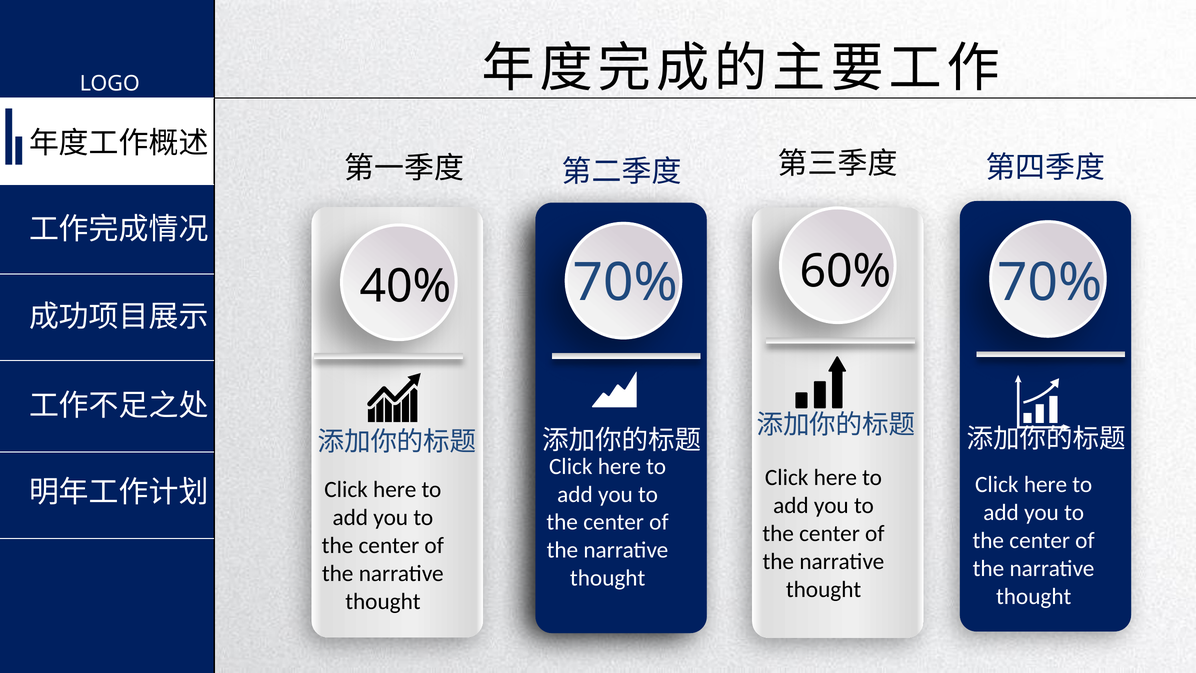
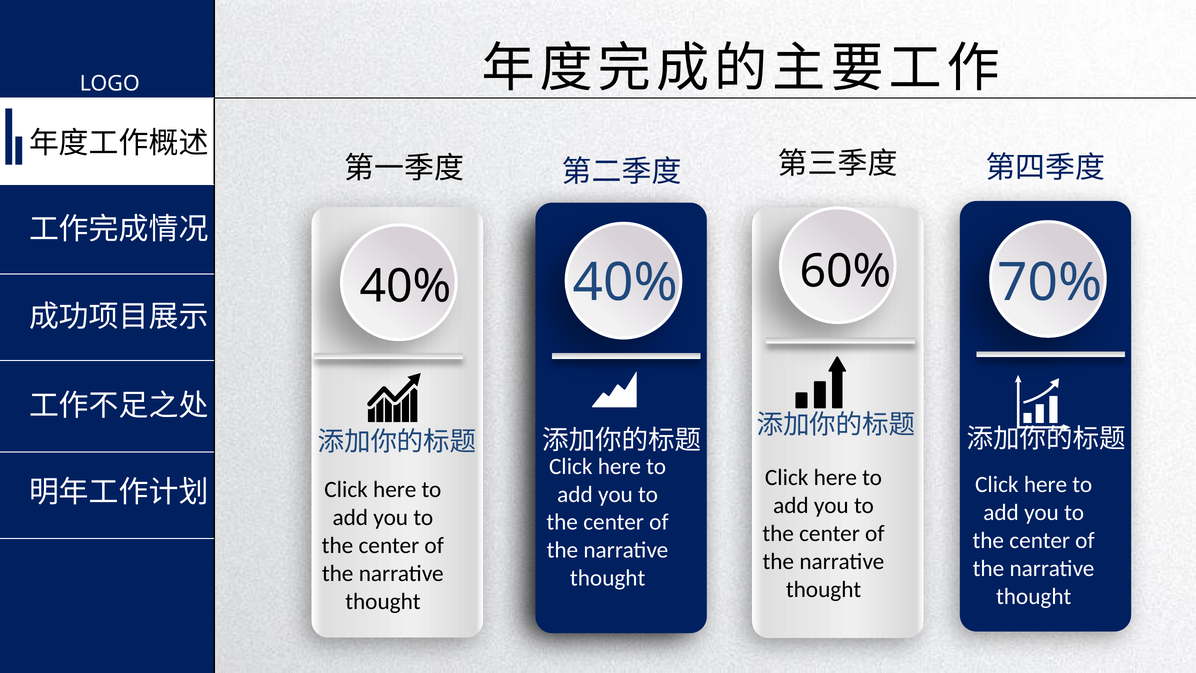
40% 70%: 70% -> 40%
